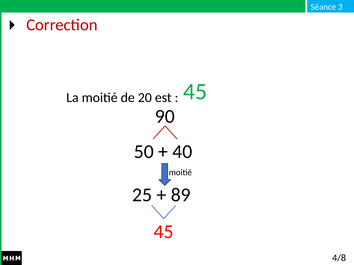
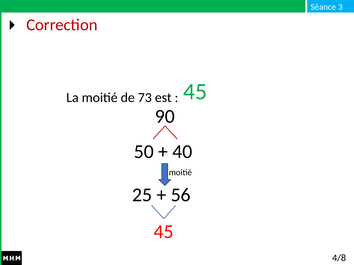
20: 20 -> 73
89: 89 -> 56
